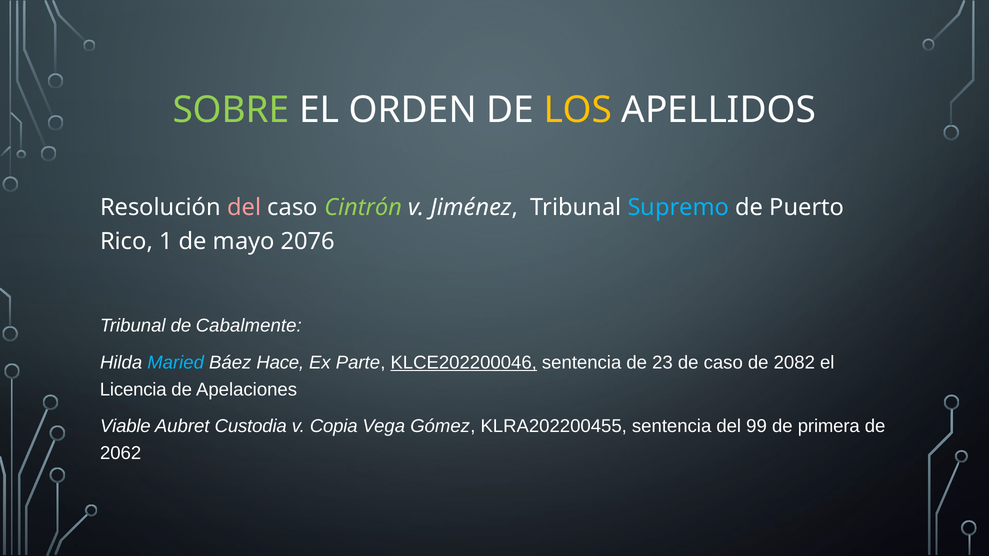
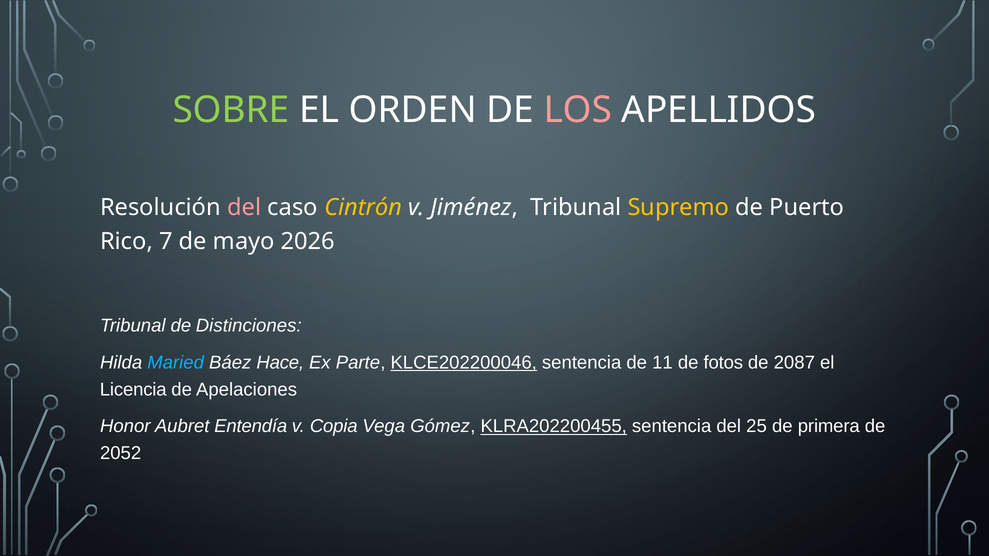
LOS colour: yellow -> pink
Cintrón colour: light green -> yellow
Supremo colour: light blue -> yellow
1: 1 -> 7
2076: 2076 -> 2026
Cabalmente: Cabalmente -> Distinciones
23: 23 -> 11
de caso: caso -> fotos
2082: 2082 -> 2087
Viable: Viable -> Honor
Custodia: Custodia -> Entendía
KLRA202200455 underline: none -> present
99: 99 -> 25
2062: 2062 -> 2052
